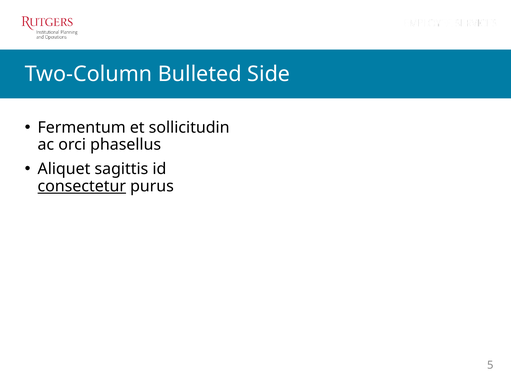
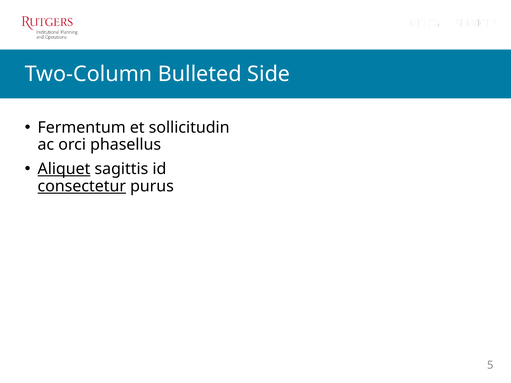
Aliquet underline: none -> present
